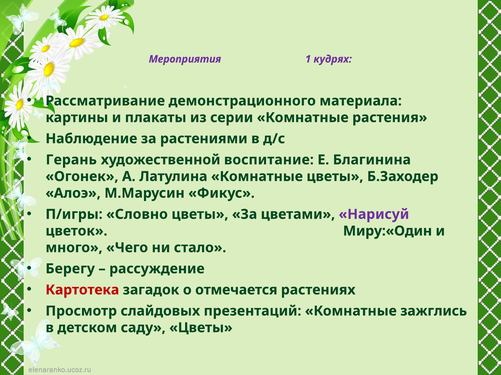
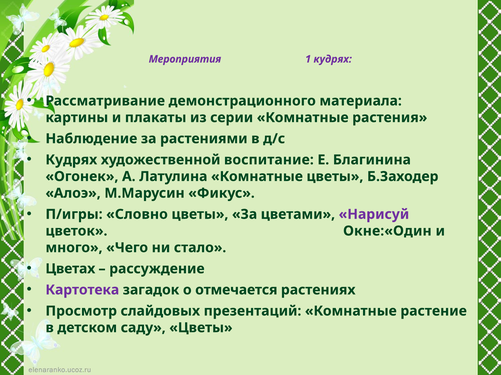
Герань at (71, 160): Герань -> Кудрях
Миру:«Один: Миру:«Один -> Окне:«Один
Берегу: Берегу -> Цветах
Картотека colour: red -> purple
зажглись: зажглись -> растение
